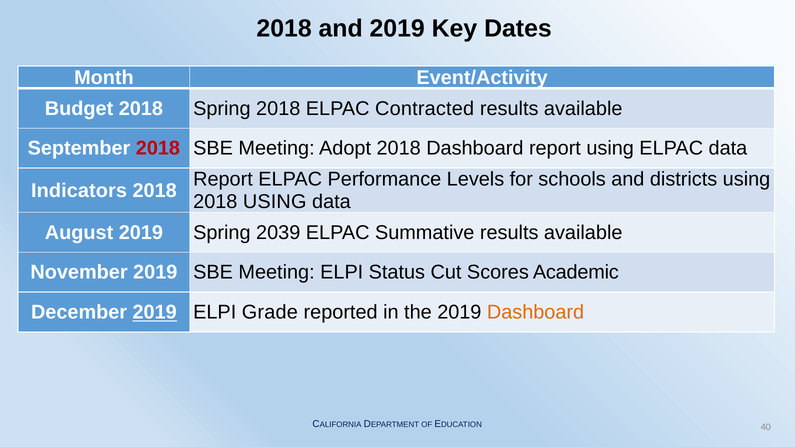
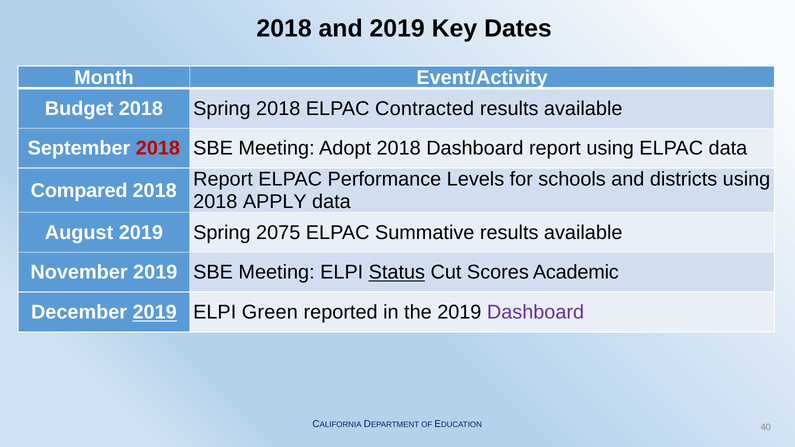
Indicators: Indicators -> Compared
2018 USING: USING -> APPLY
2039: 2039 -> 2075
Status underline: none -> present
Grade: Grade -> Green
Dashboard at (536, 312) colour: orange -> purple
